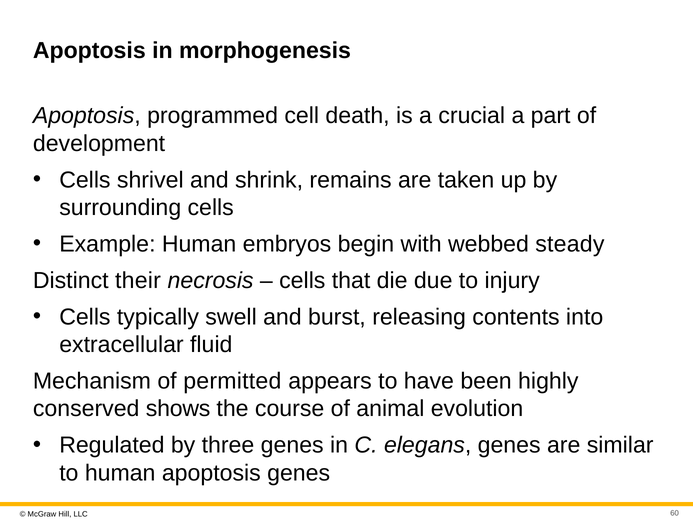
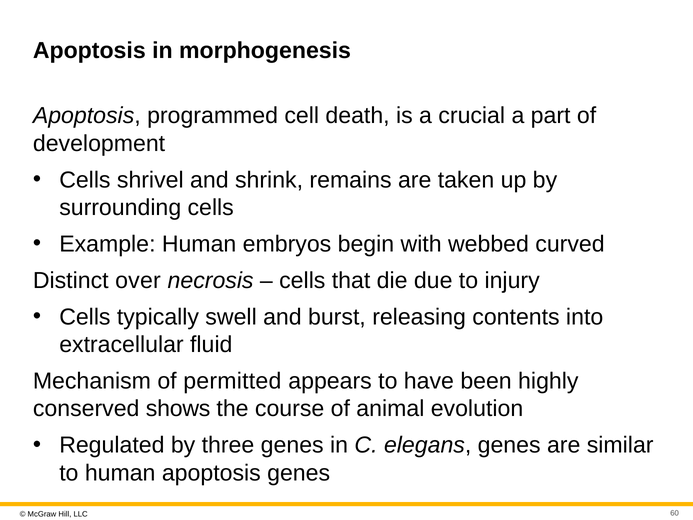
steady: steady -> curved
their: their -> over
